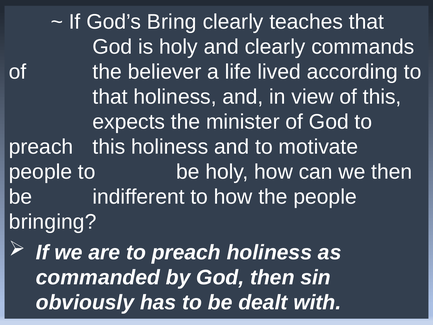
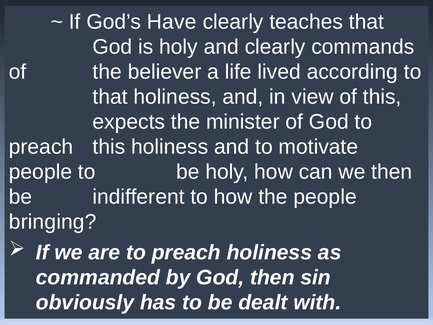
Bring: Bring -> Have
